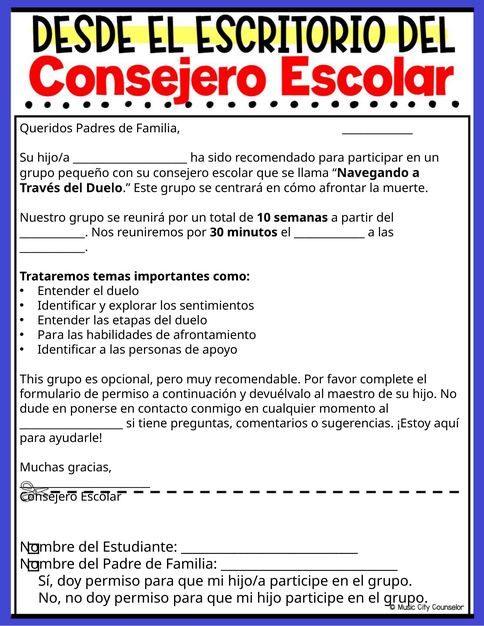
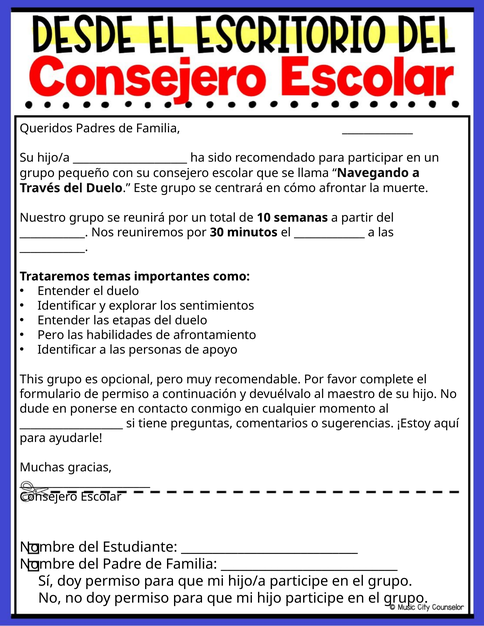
Para at (51, 335): Para -> Pero
